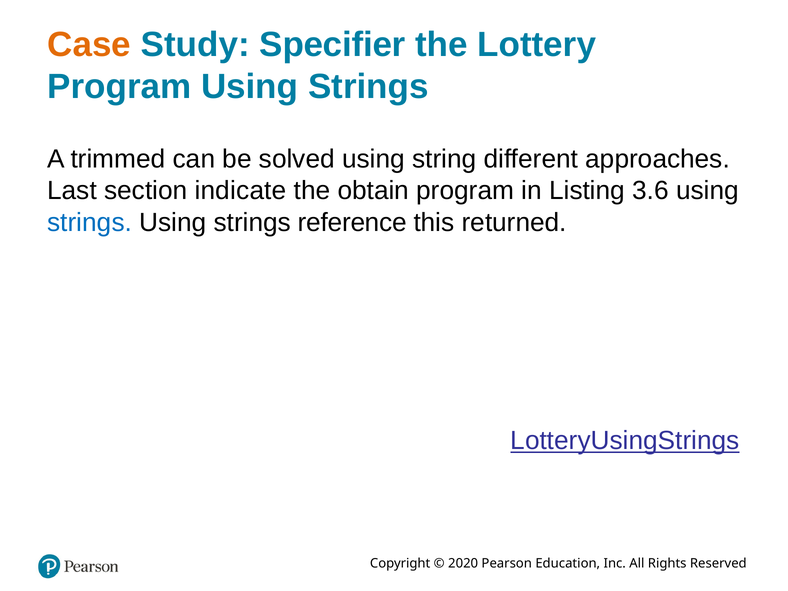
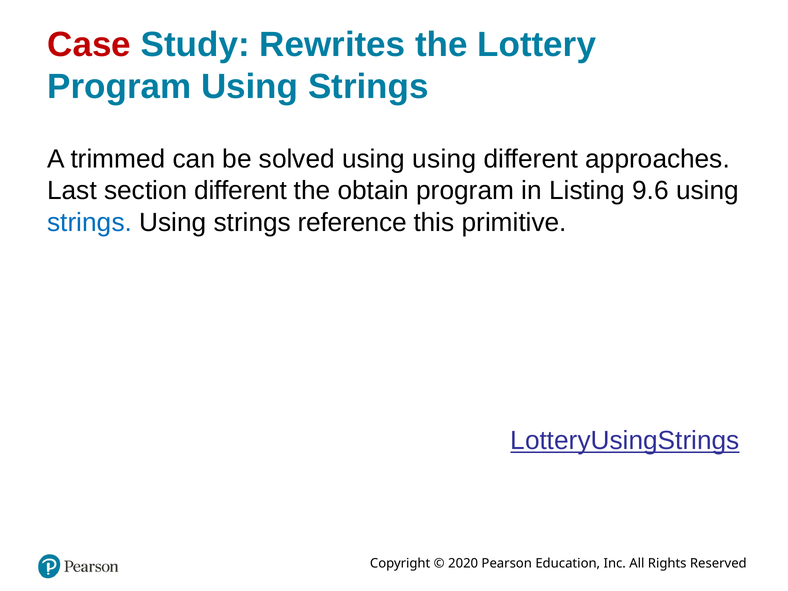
Case colour: orange -> red
Specifier: Specifier -> Rewrites
using string: string -> using
section indicate: indicate -> different
3.6: 3.6 -> 9.6
returned: returned -> primitive
